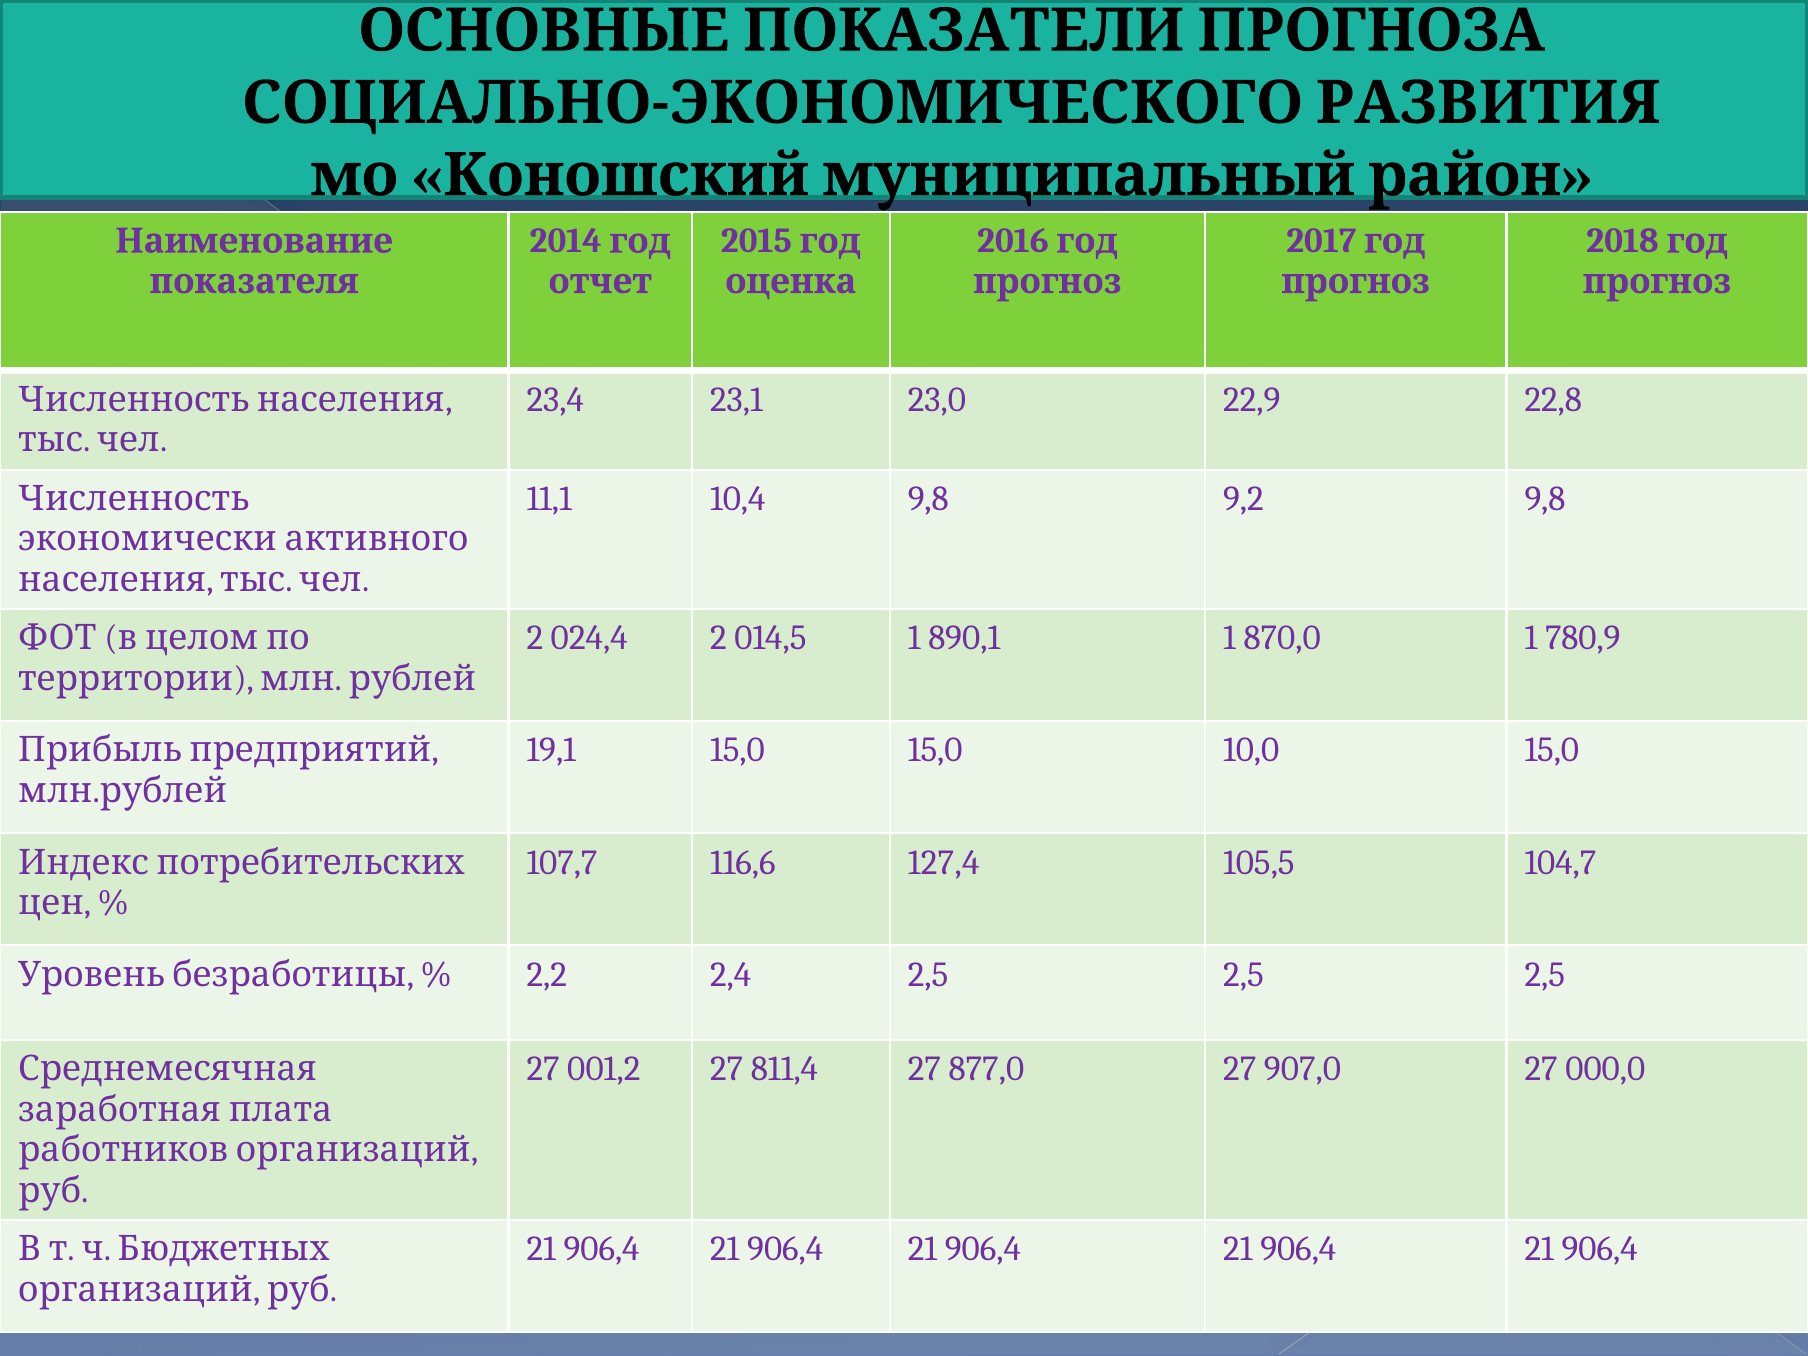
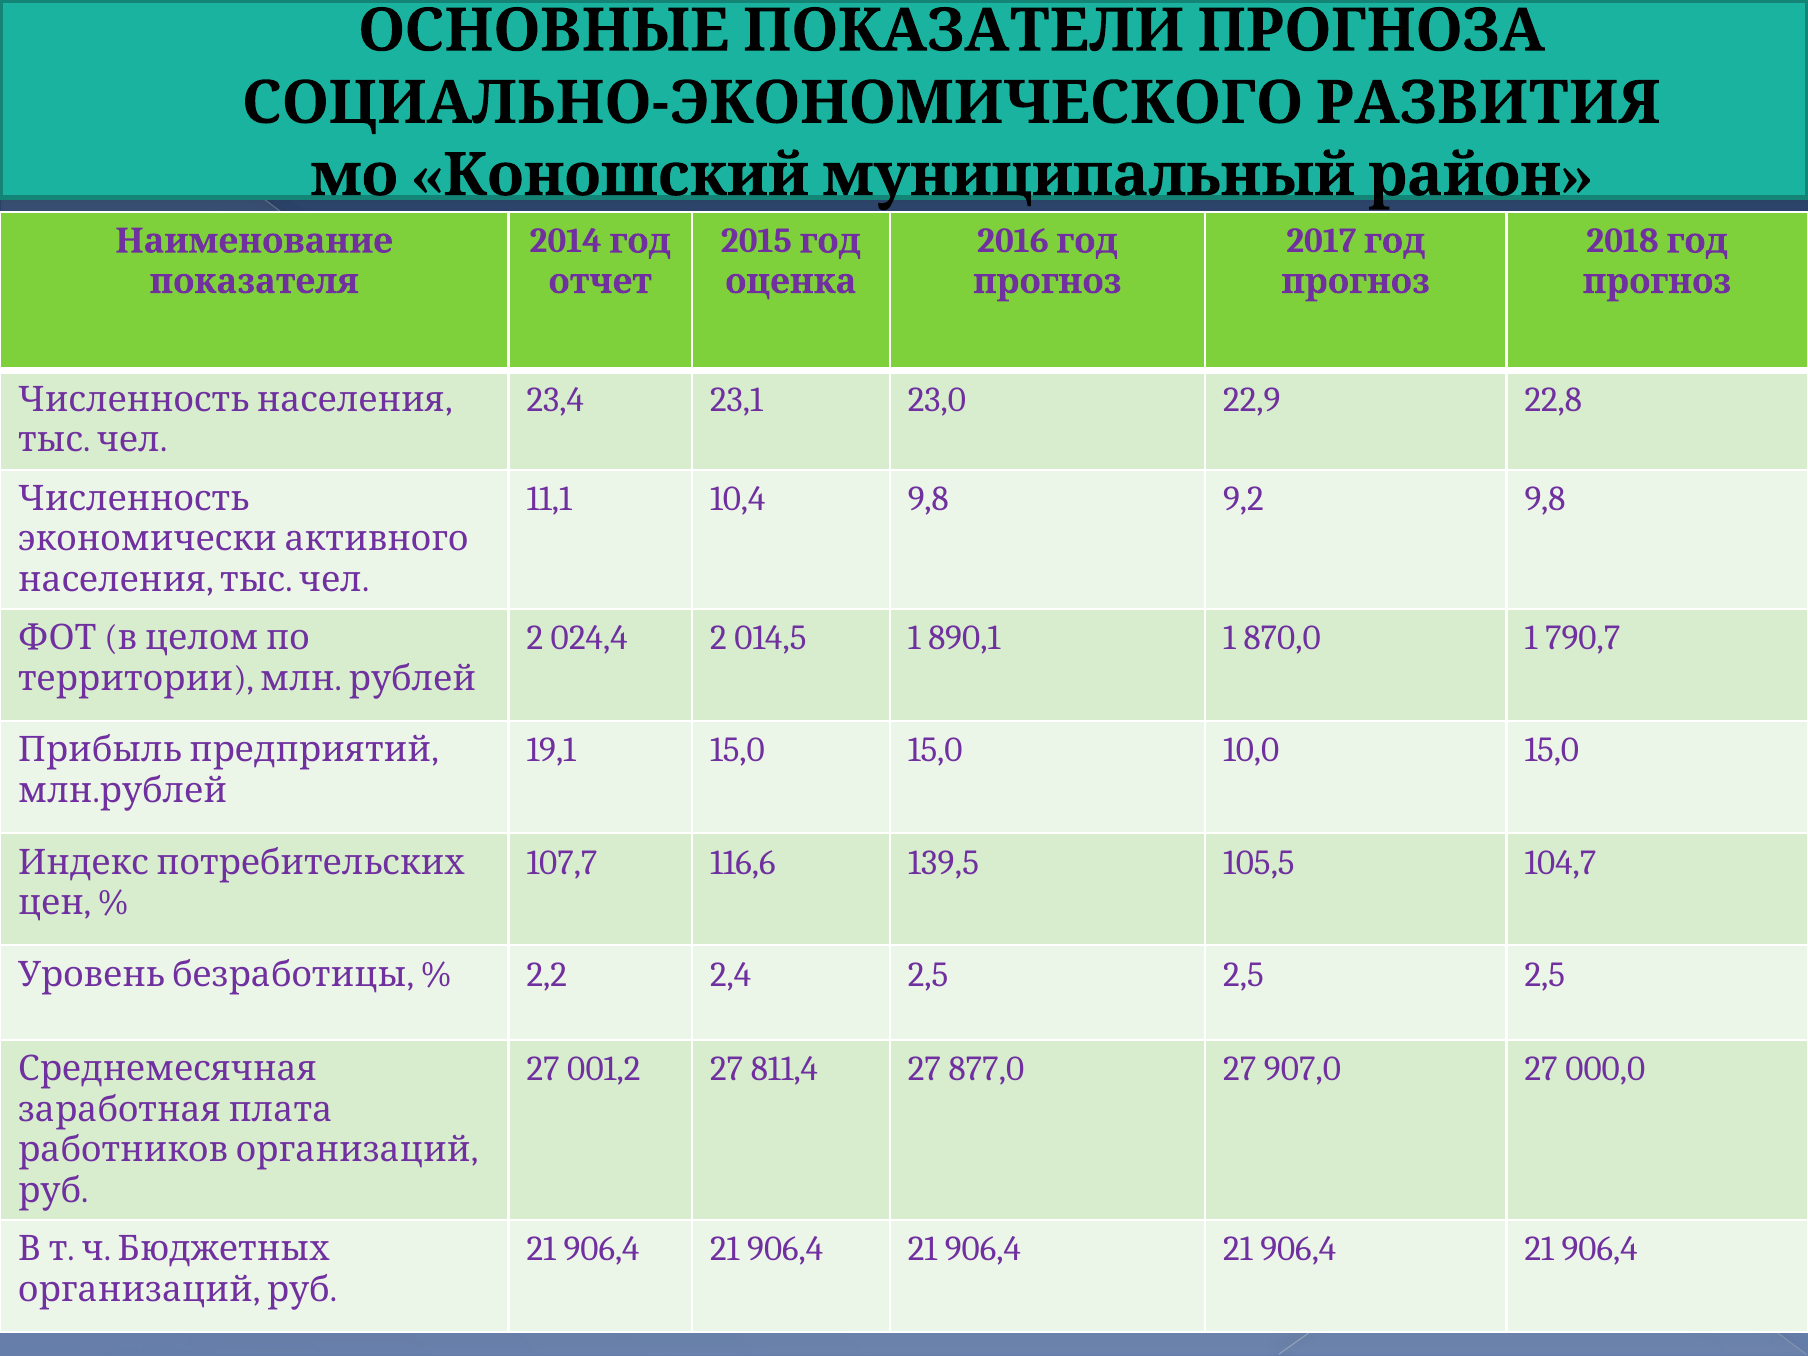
780,9: 780,9 -> 790,7
127,4: 127,4 -> 139,5
